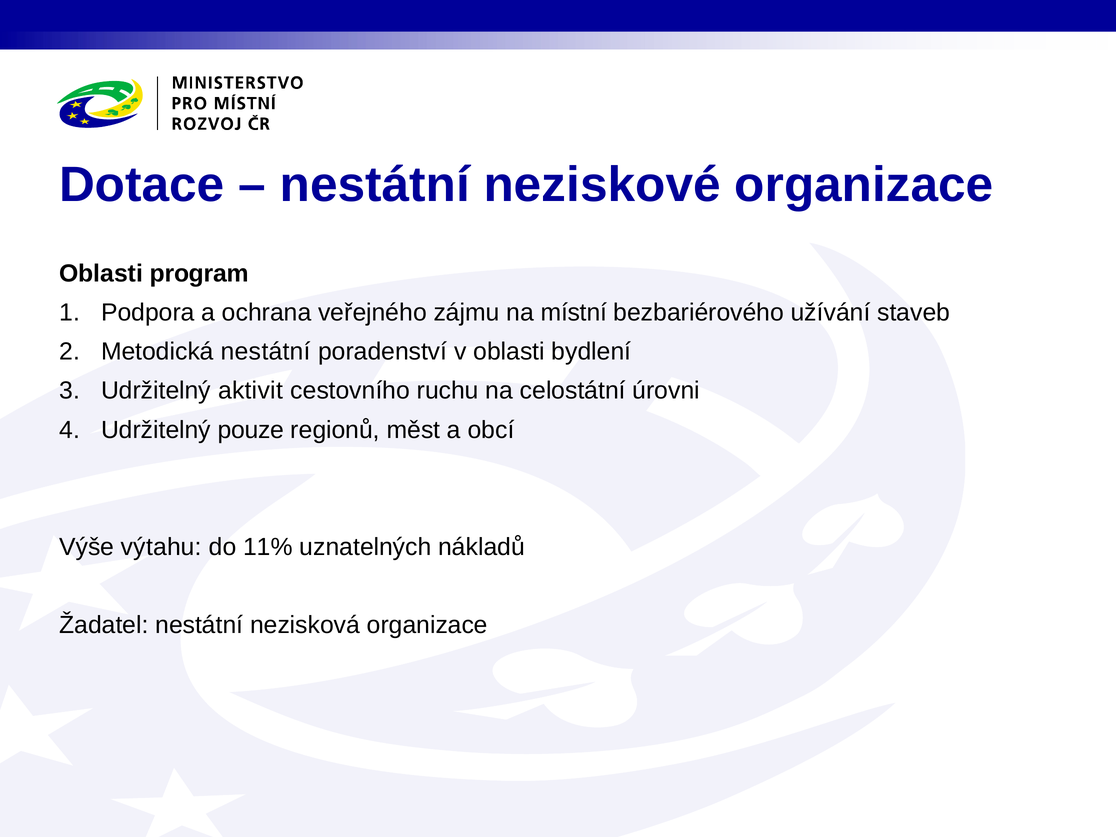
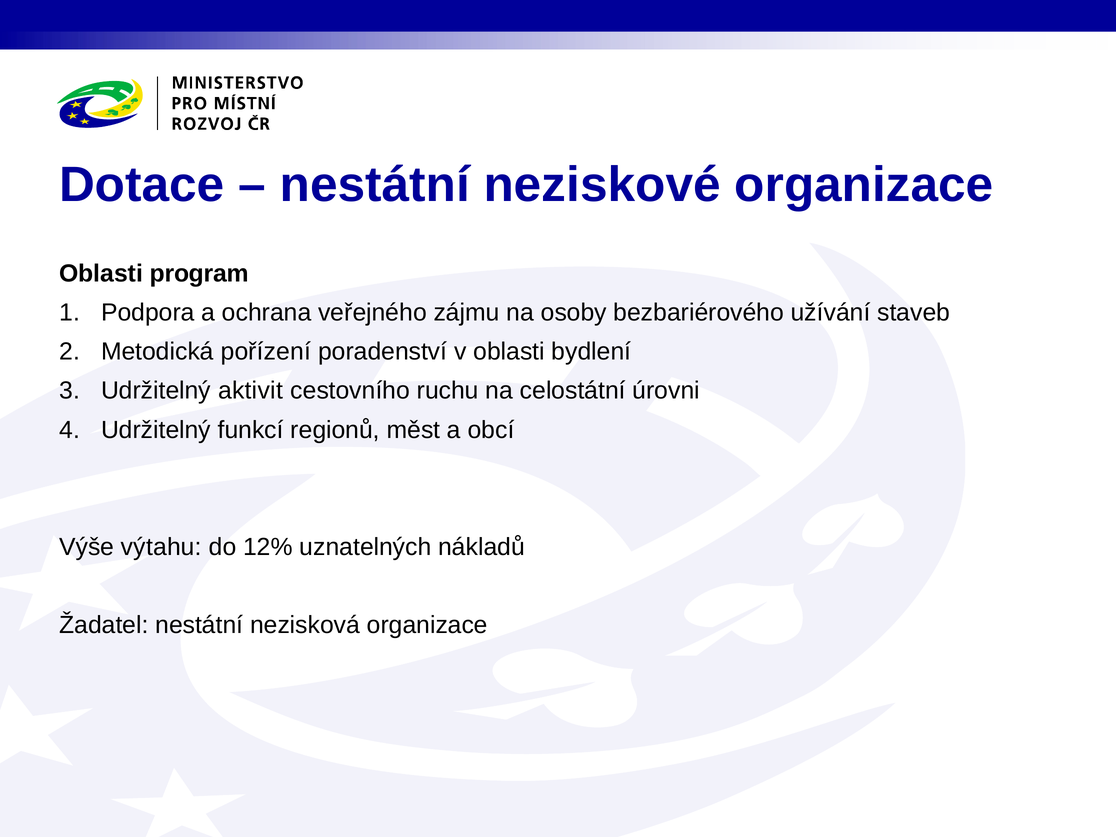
místní: místní -> osoby
Metodická nestátní: nestátní -> pořízení
pouze: pouze -> funkcí
11%: 11% -> 12%
